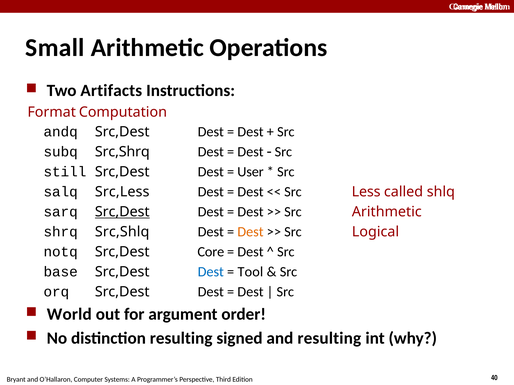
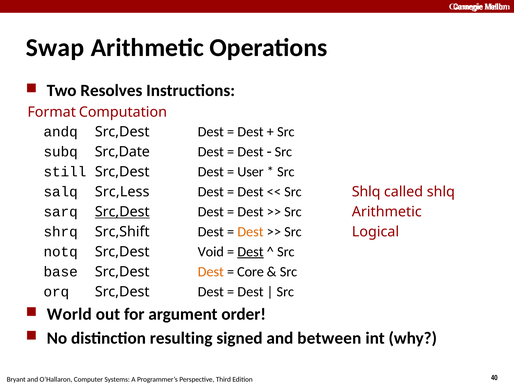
Small: Small -> Swap
Artifacts: Artifacts -> Resolves
Src,Shrq: Src,Shrq -> Src,Date
Src Less: Less -> Shlq
Src,Shlq: Src,Shlq -> Src,Shift
Core: Core -> Void
Dest at (250, 252) underline: none -> present
Dest at (211, 272) colour: blue -> orange
Tool: Tool -> Core
and resulting: resulting -> between
